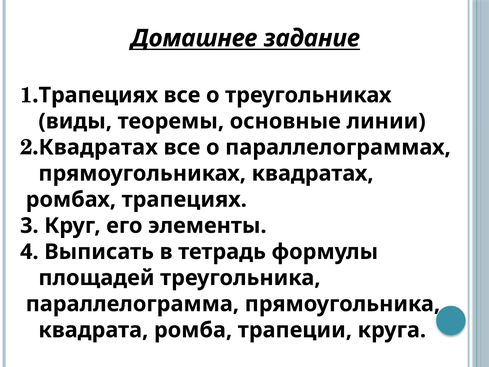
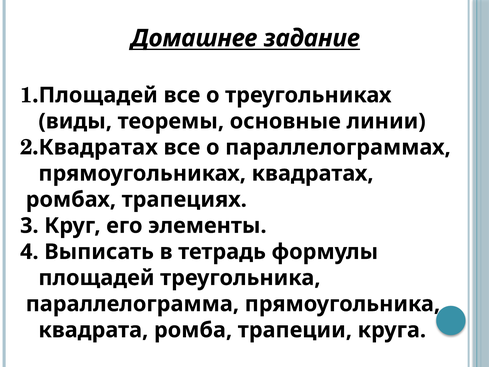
Трапециях at (98, 95): Трапециях -> Площадей
